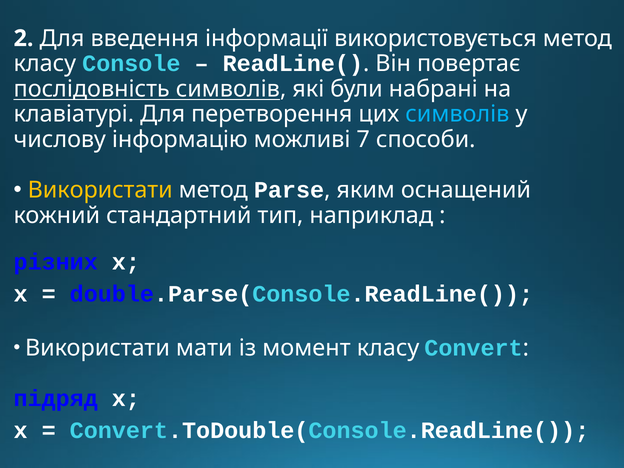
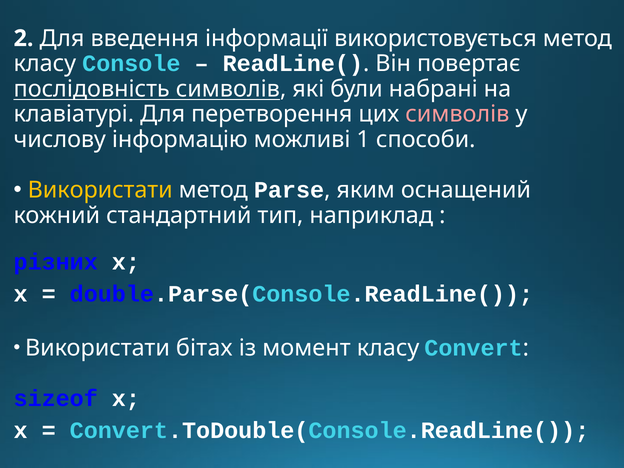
символів at (457, 114) colour: light blue -> pink
7: 7 -> 1
мати: мати -> бітах
підряд: підряд -> sizeof
